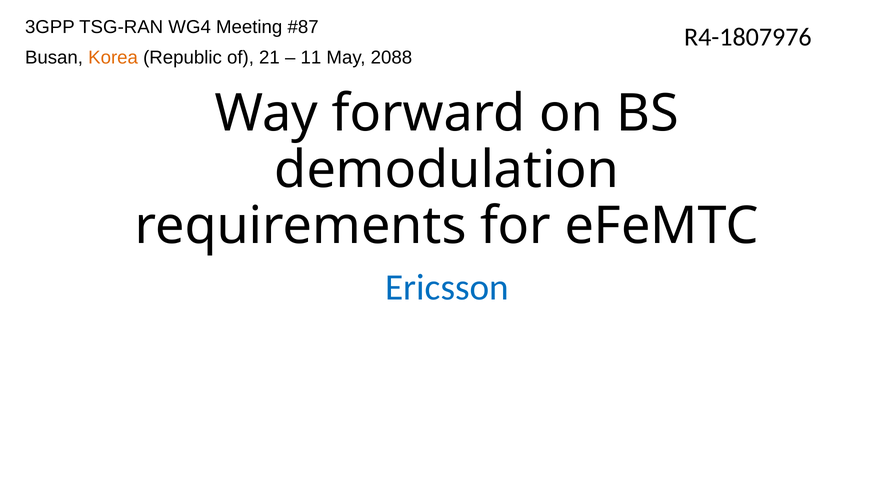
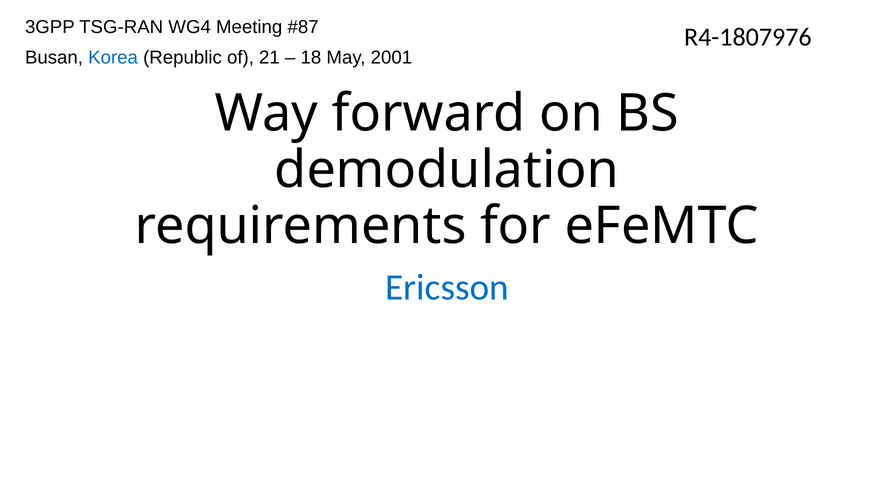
Korea colour: orange -> blue
11: 11 -> 18
2088: 2088 -> 2001
